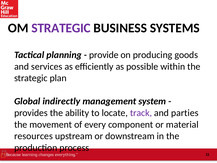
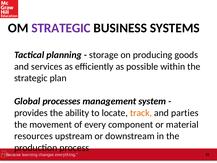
provide: provide -> storage
indirectly: indirectly -> processes
track colour: purple -> orange
